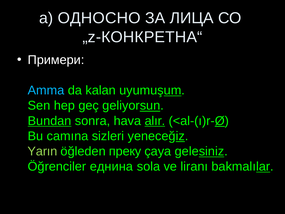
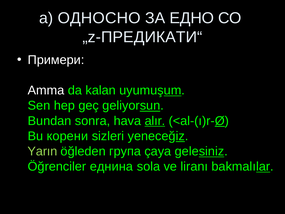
ЛИЦА: ЛИЦА -> ЕДНО
„z-КОНКРЕТНА“: „z-КОНКРЕТНА“ -> „z-ПРЕДИКАТИ“
Amma colour: light blue -> white
Bundan underline: present -> none
camına: camına -> корени
преку: преку -> група
